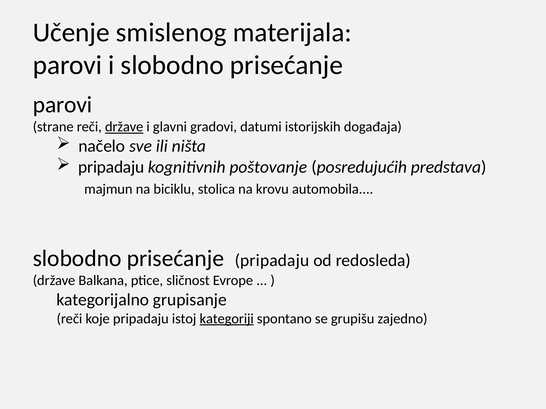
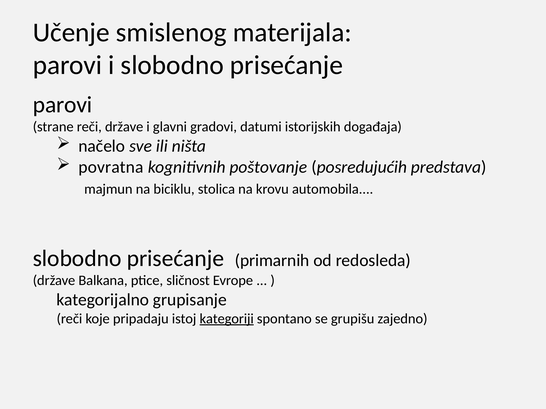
države at (124, 127) underline: present -> none
pripadaju at (111, 167): pripadaju -> povratna
prisećanje pripadaju: pripadaju -> primarnih
